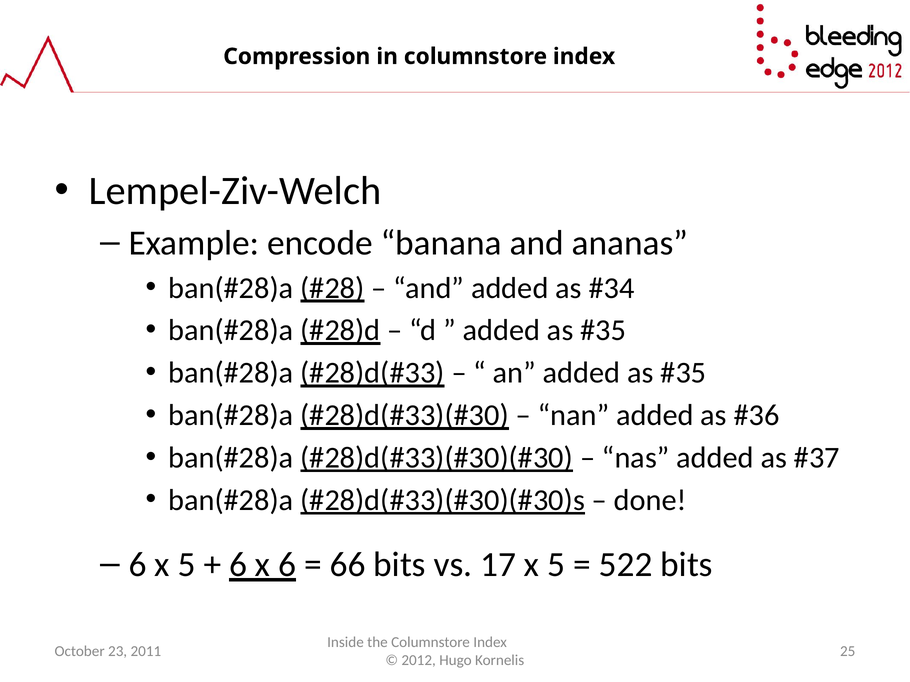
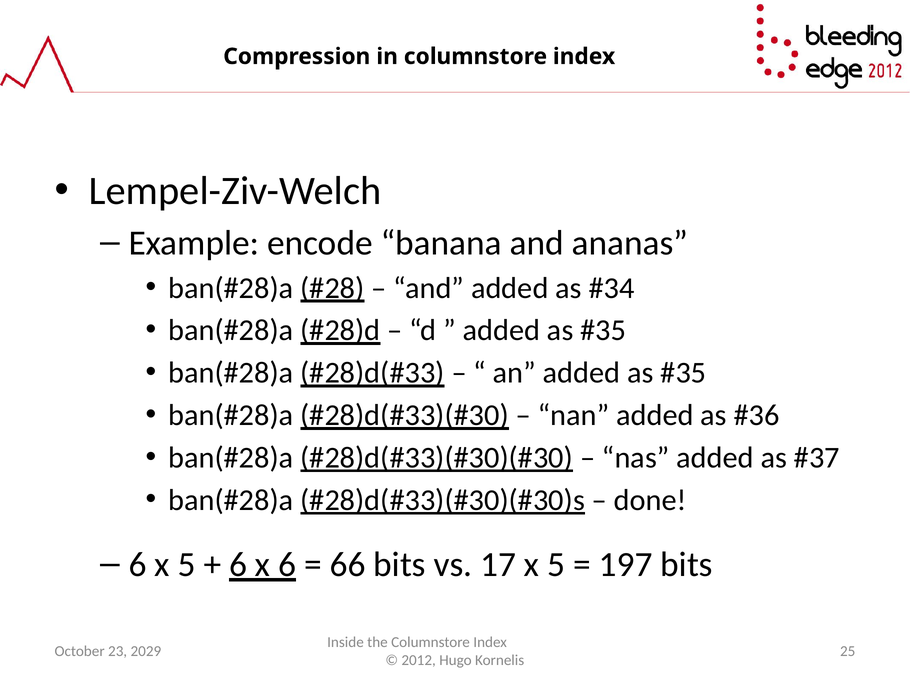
522: 522 -> 197
2011: 2011 -> 2029
